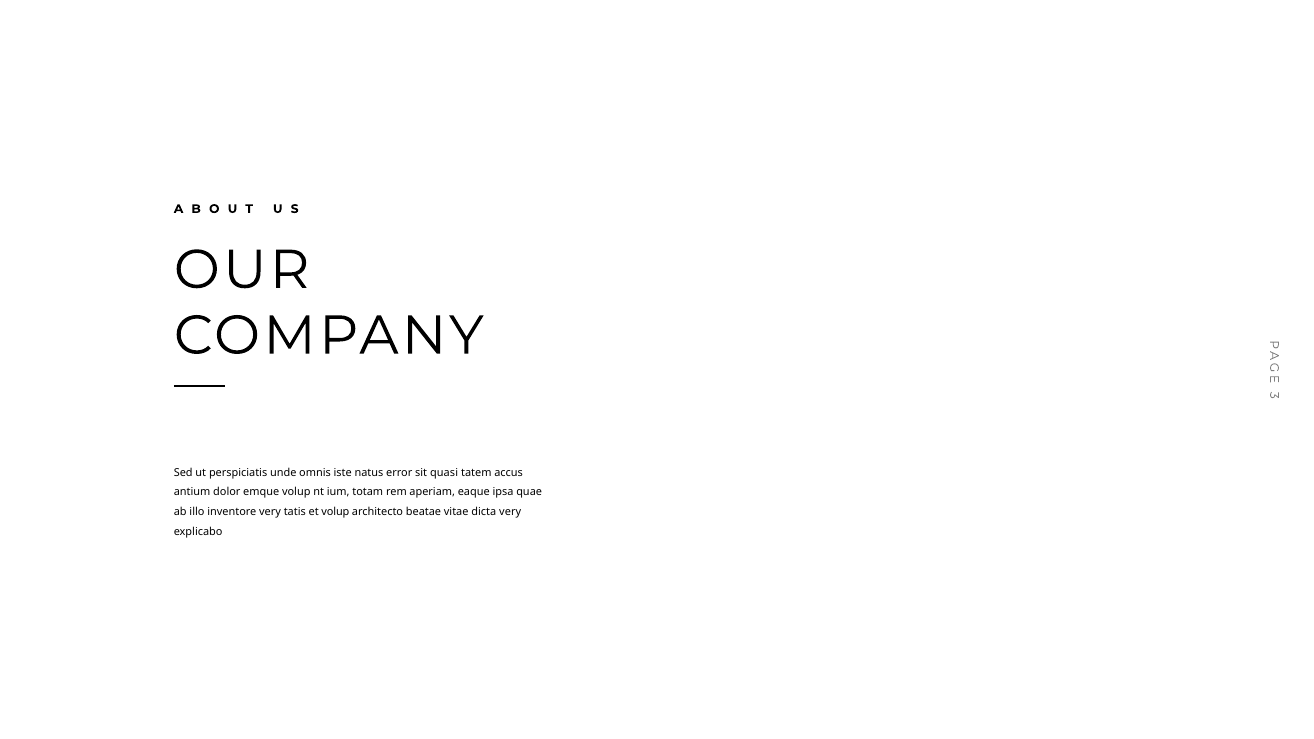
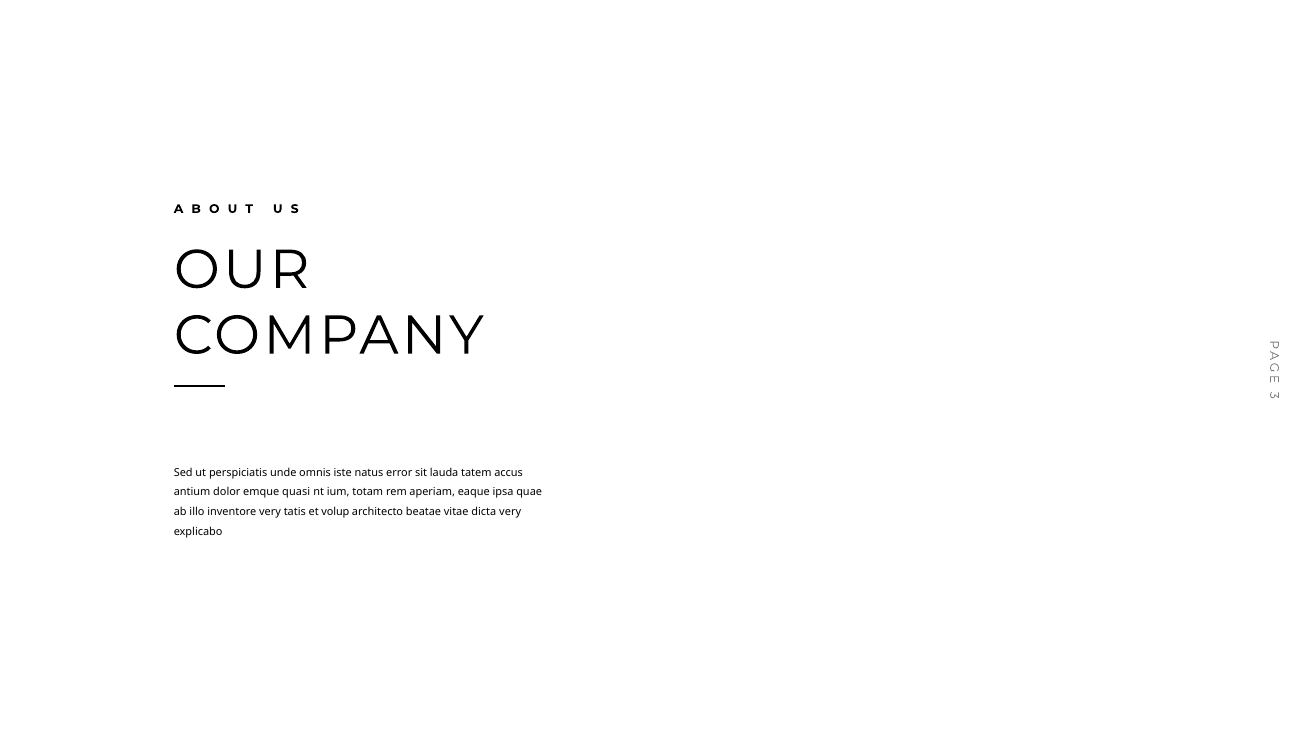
quasi: quasi -> lauda
emque volup: volup -> quasi
